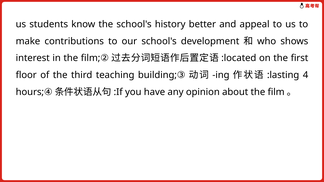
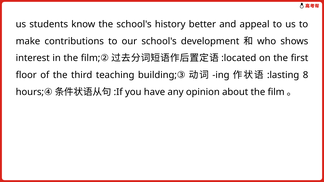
4: 4 -> 8
